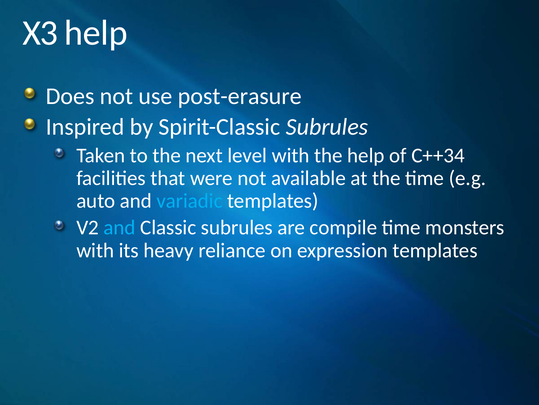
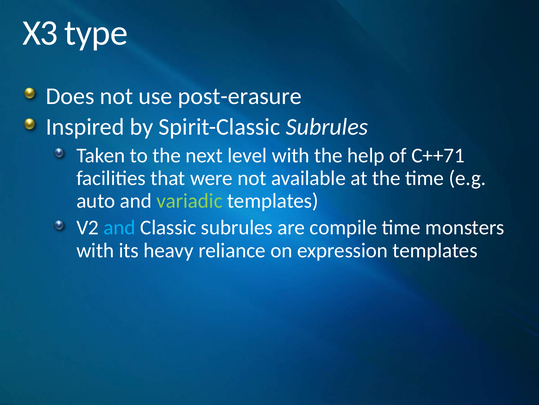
X3 help: help -> type
C++34: C++34 -> C++71
variadic colour: light blue -> light green
